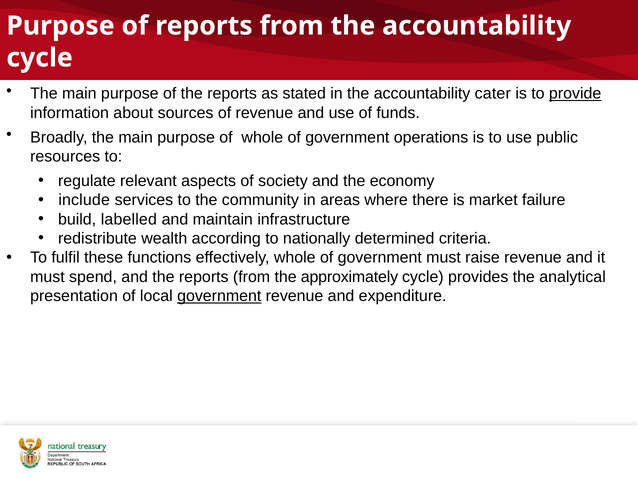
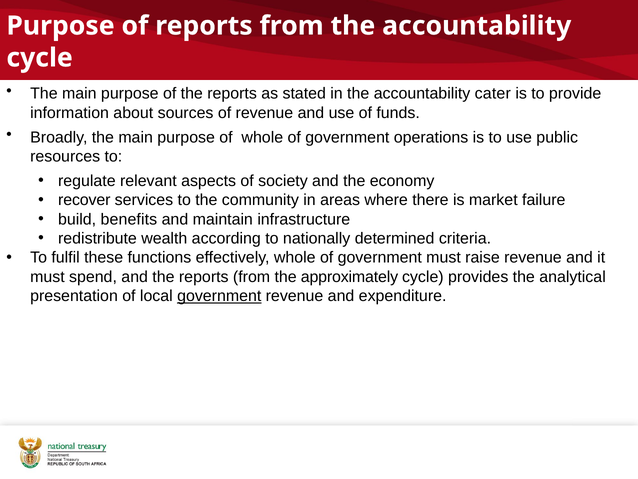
provide underline: present -> none
include: include -> recover
labelled: labelled -> benefits
